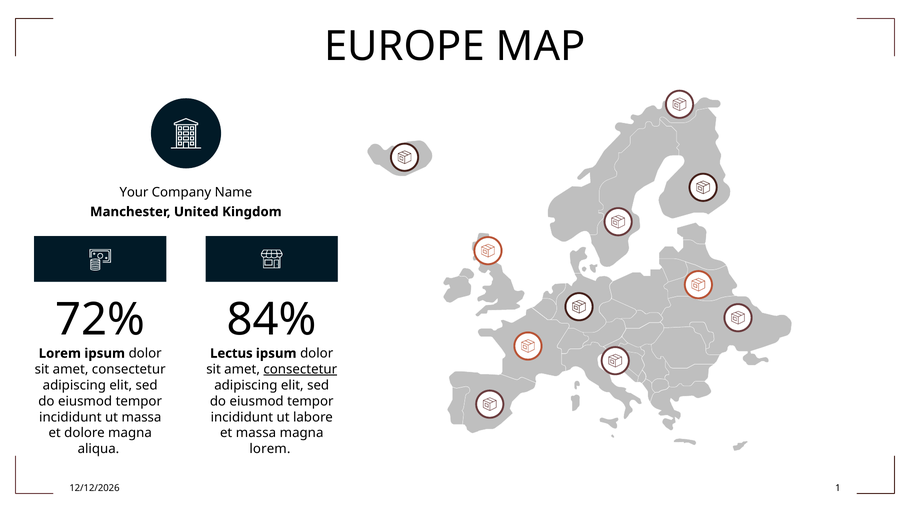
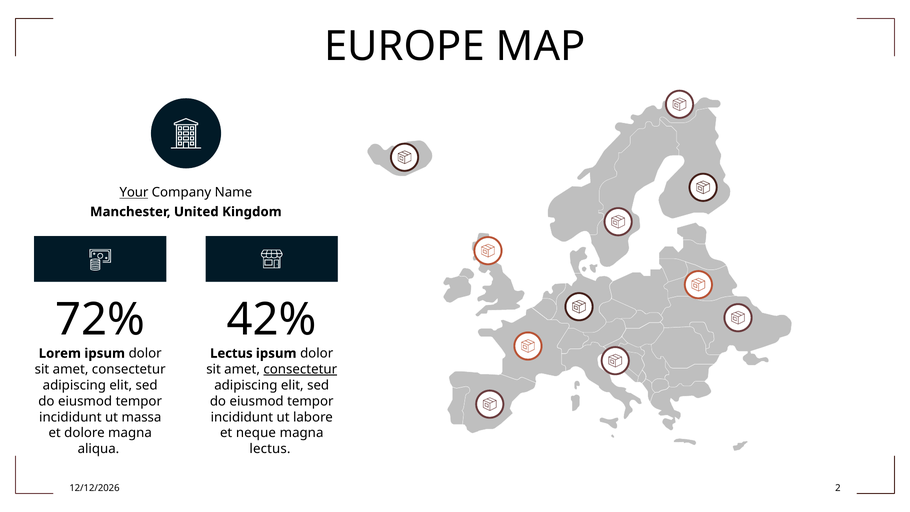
Your underline: none -> present
84%: 84% -> 42%
et massa: massa -> neque
lorem at (270, 449): lorem -> lectus
1: 1 -> 2
